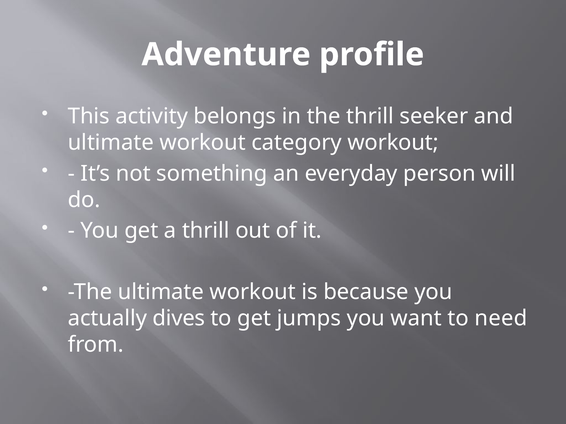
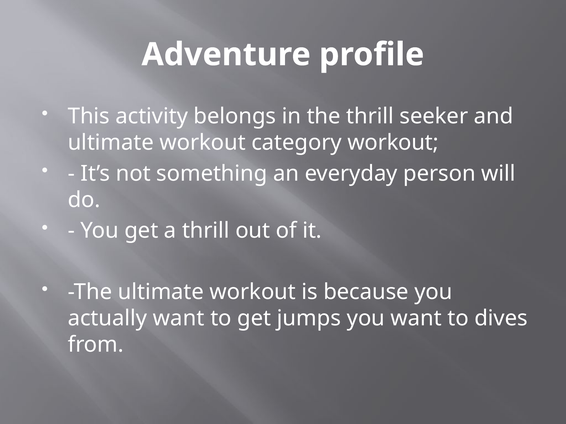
actually dives: dives -> want
need: need -> dives
